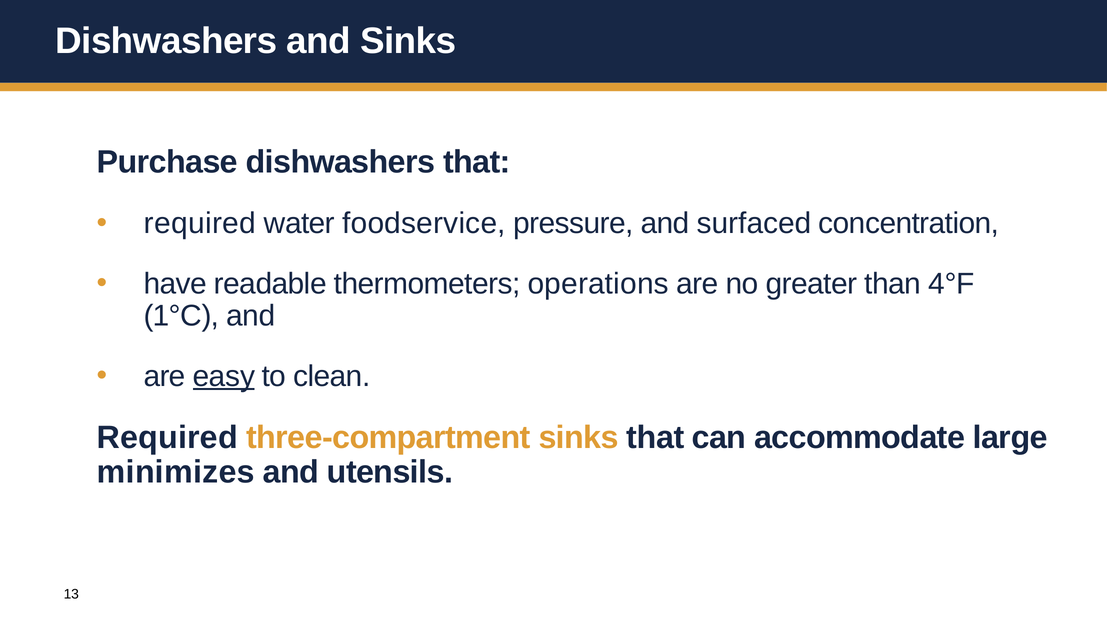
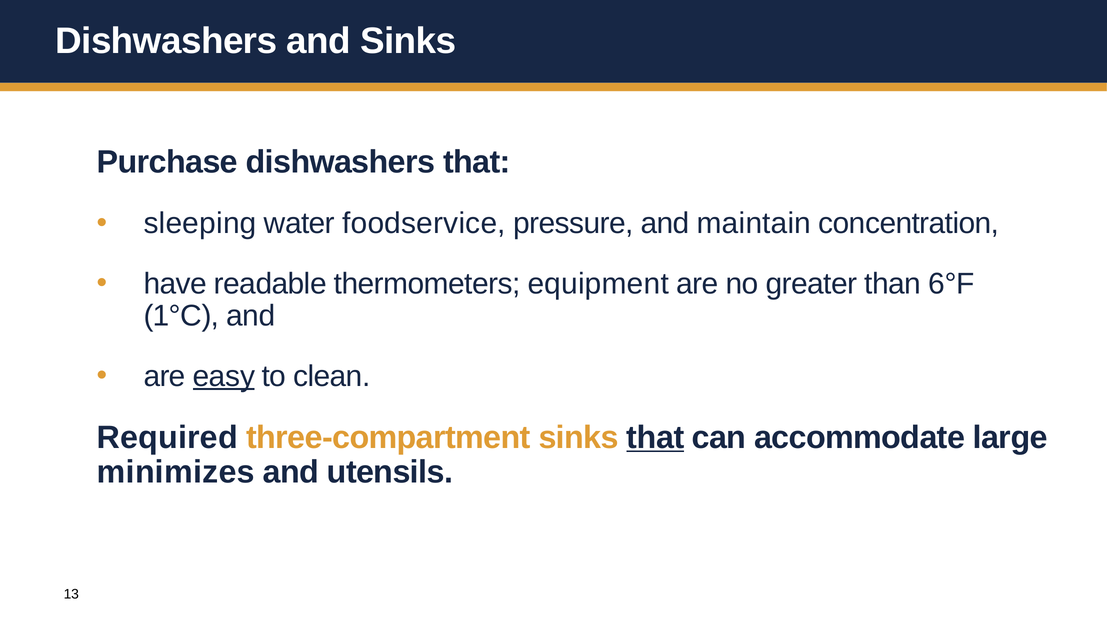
required at (200, 224): required -> sleeping
surfaced: surfaced -> maintain
operations: operations -> equipment
4°F: 4°F -> 6°F
that at (656, 438) underline: none -> present
